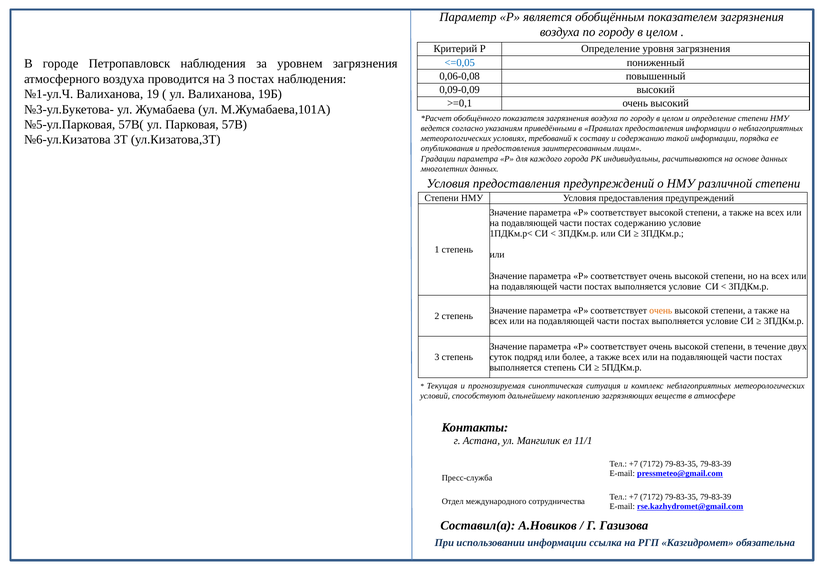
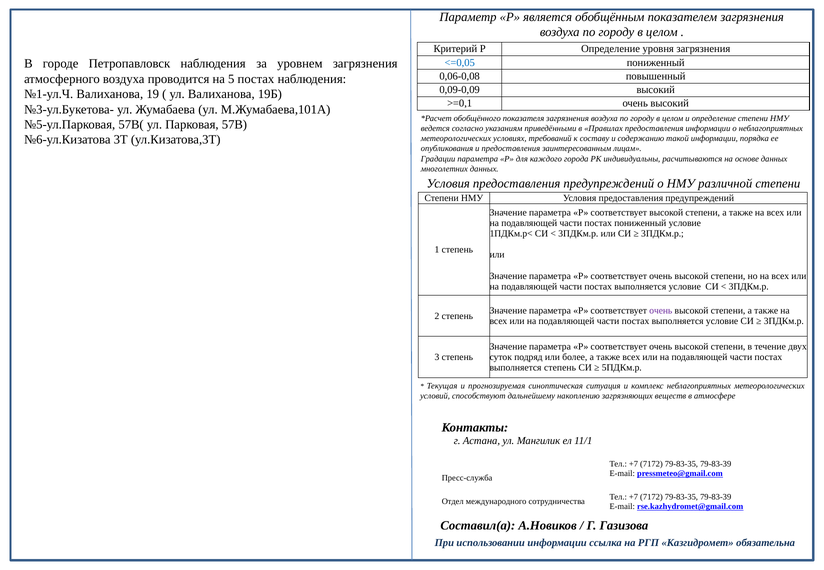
на 3: 3 -> 5
постах содержанию: содержанию -> пониженный
очень at (661, 311) colour: orange -> purple
